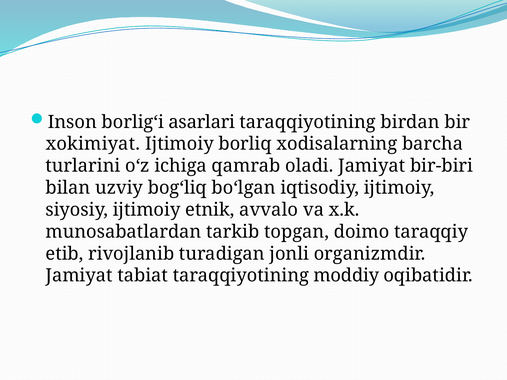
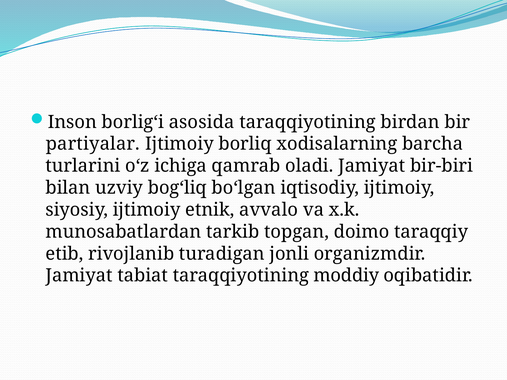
asarlari: asarlari -> asosida
xokimiyat: xokimiyat -> partiyalar
